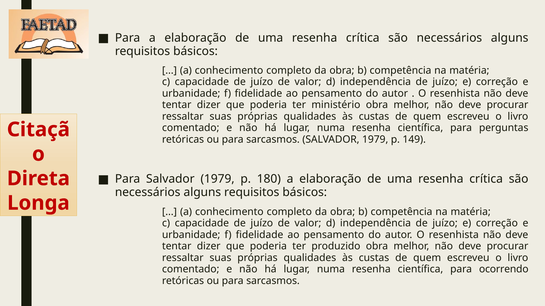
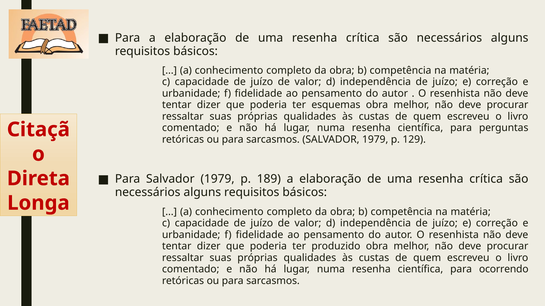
ministério: ministério -> esquemas
149: 149 -> 129
180: 180 -> 189
